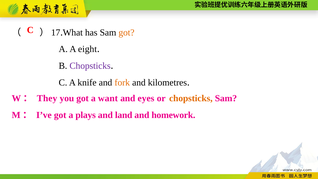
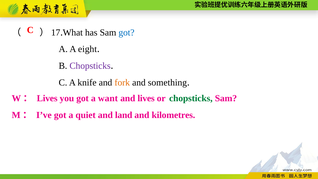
got at (127, 32) colour: orange -> blue
kilometres: kilometres -> something
They at (47, 98): They -> Lives
and eyes: eyes -> lives
chopsticks at (191, 98) colour: orange -> green
plays: plays -> quiet
homework: homework -> kilometres
